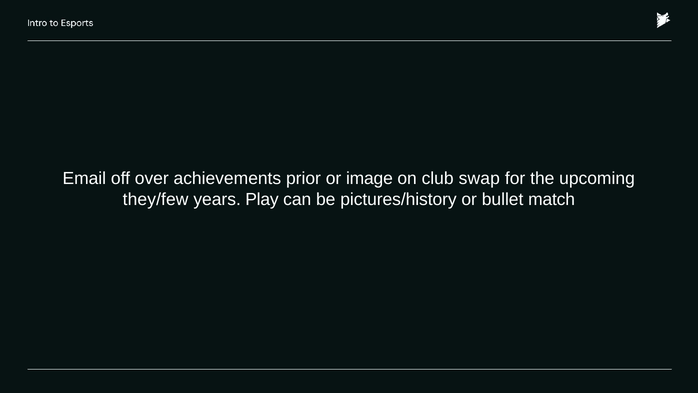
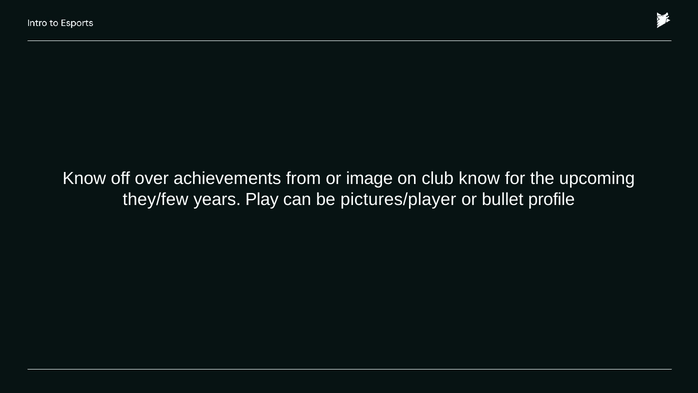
Email at (84, 179): Email -> Know
prior: prior -> from
club swap: swap -> know
pictures/history: pictures/history -> pictures/player
match: match -> profile
